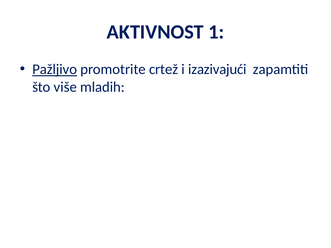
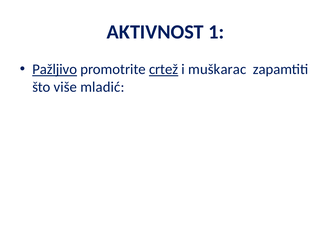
crtež underline: none -> present
izazivajući: izazivajući -> muškarac
mladih: mladih -> mladić
